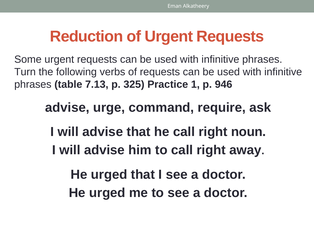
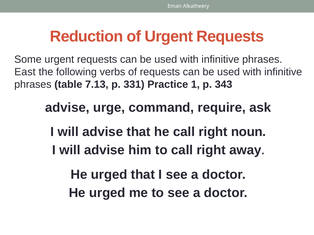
Turn: Turn -> East
325: 325 -> 331
946: 946 -> 343
